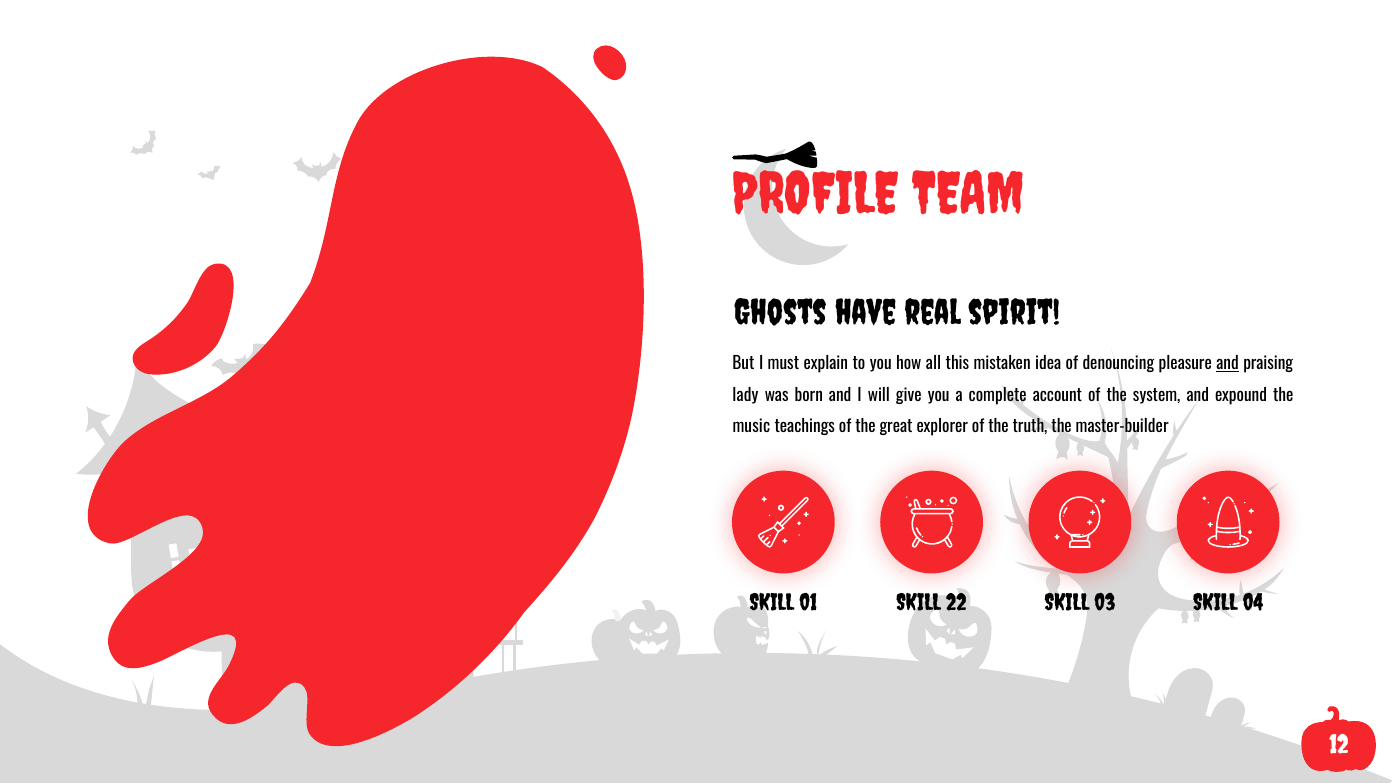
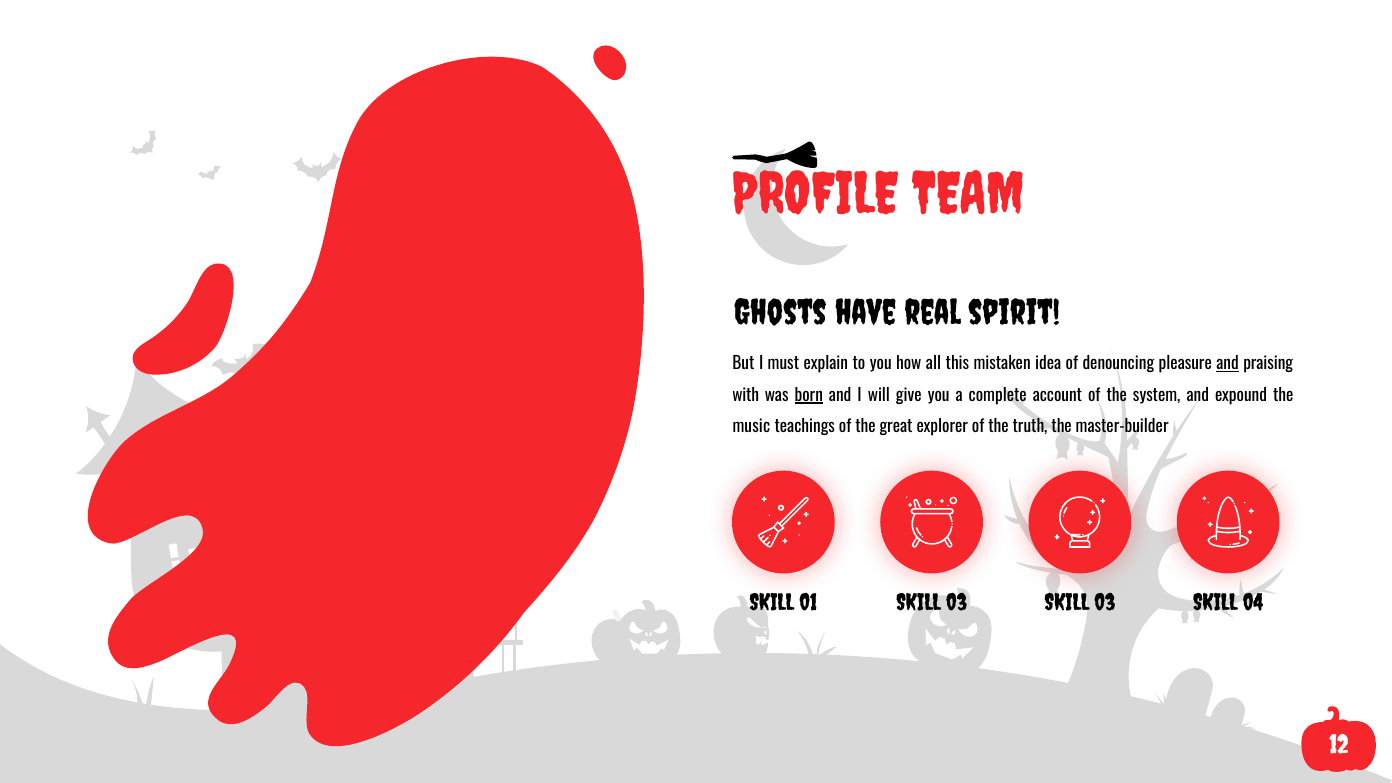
lady: lady -> with
born underline: none -> present
01 SKILL 22: 22 -> 03
